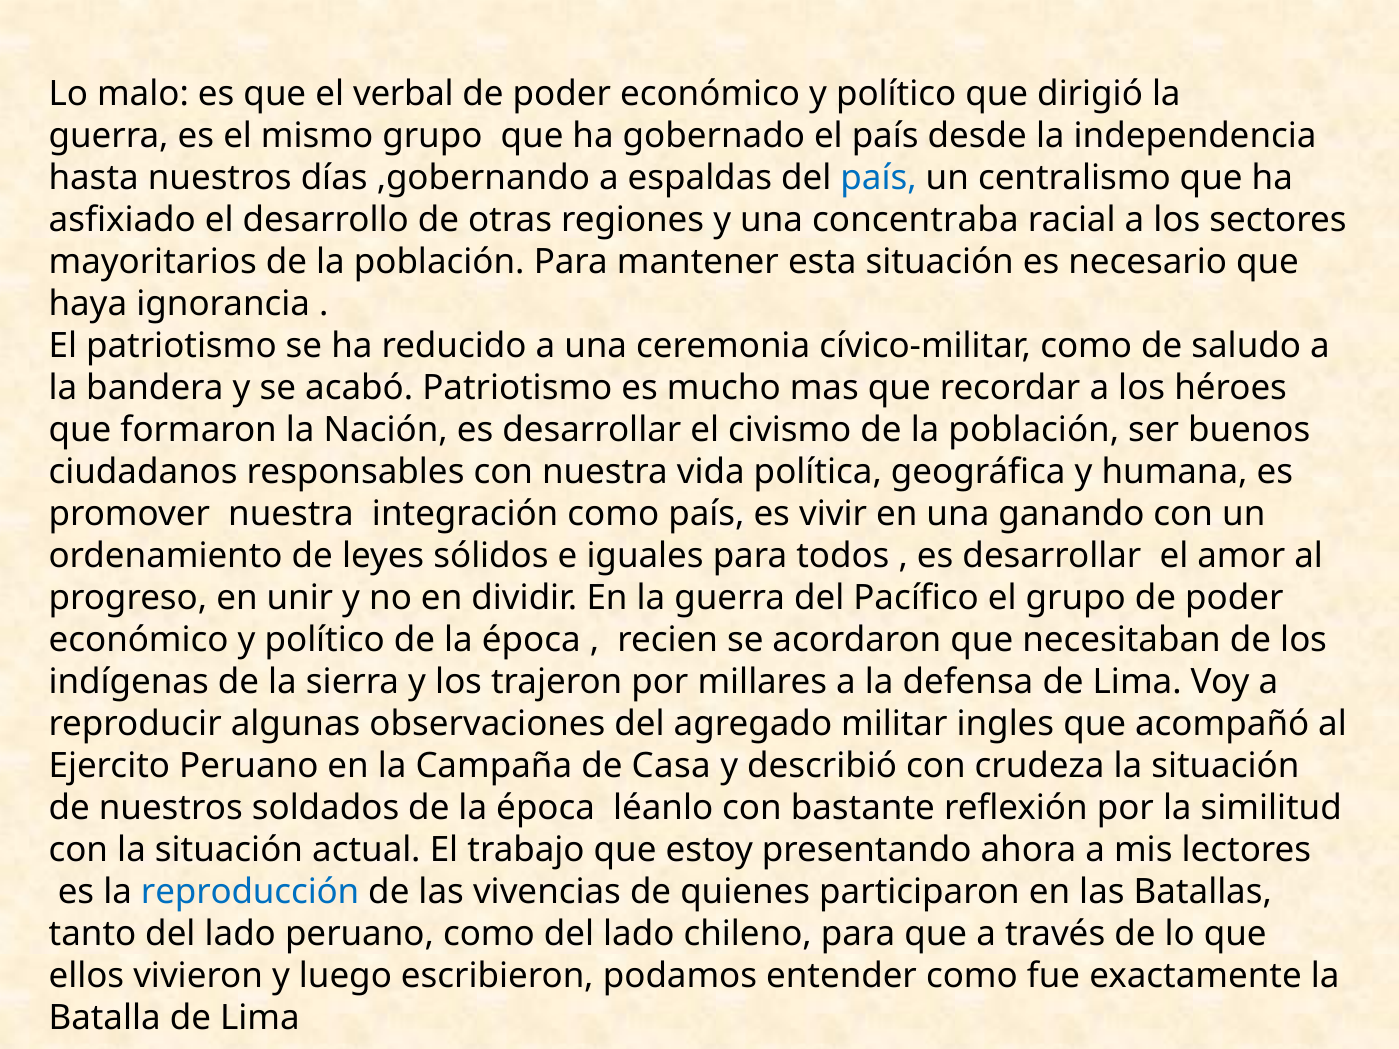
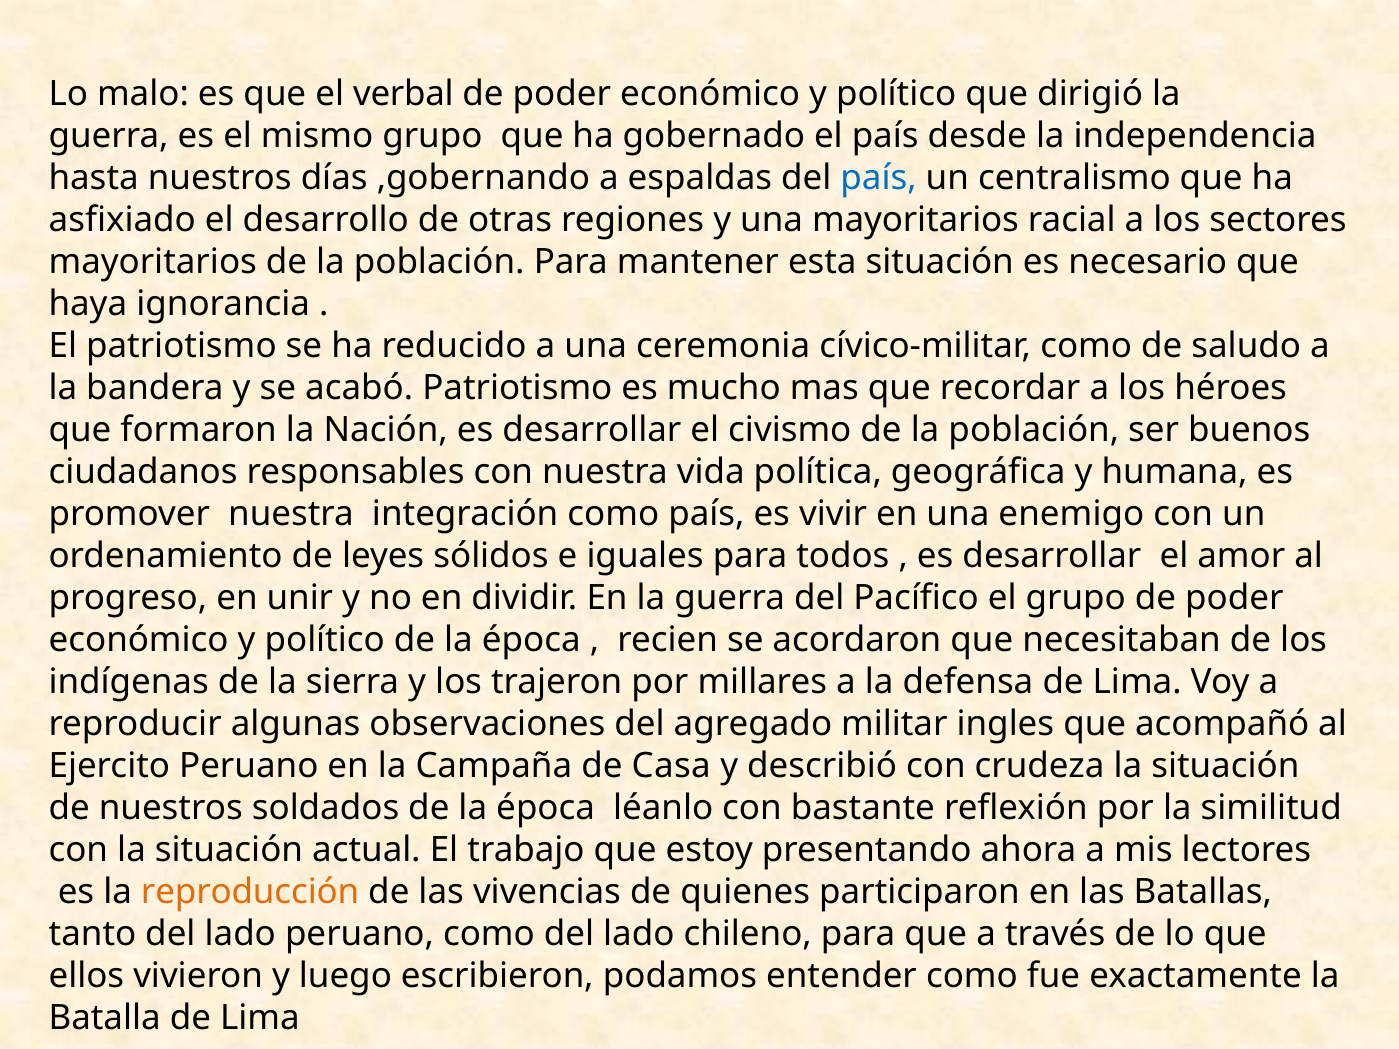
una concentraba: concentraba -> mayoritarios
ganando: ganando -> enemigo
reproducción colour: blue -> orange
